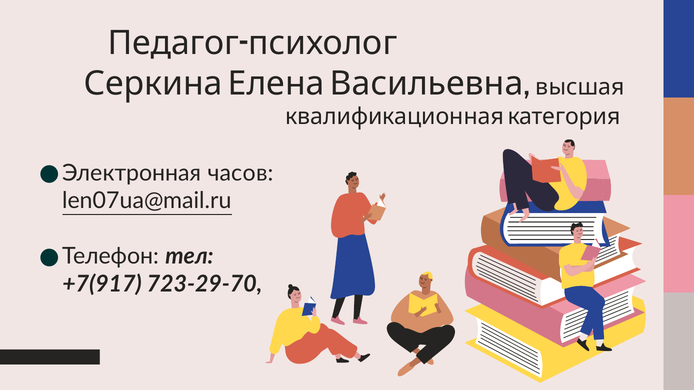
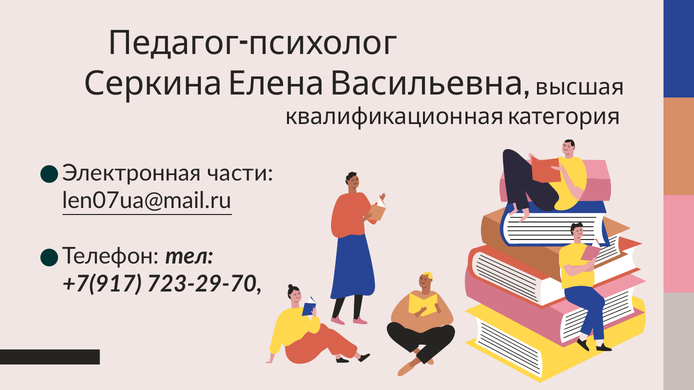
часов: часов -> части
